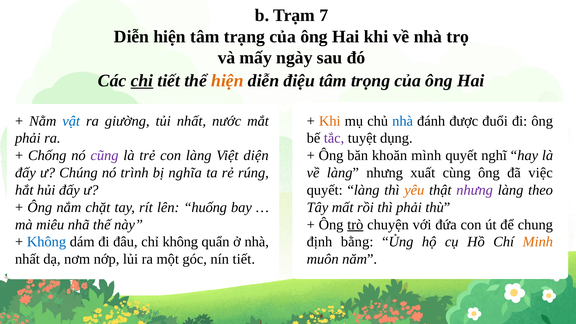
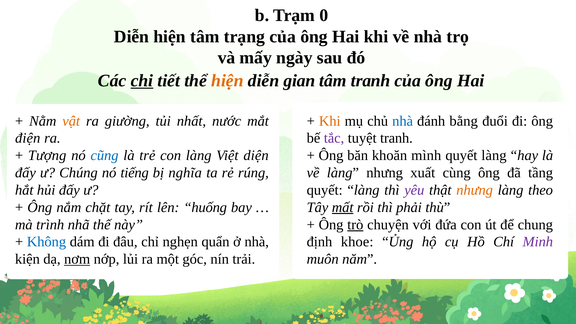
7: 7 -> 0
điệu: điệu -> gian
tâm trọng: trọng -> tranh
vật colour: blue -> orange
được: được -> bằng
phải at (28, 138): phải -> điện
tuyệt dụng: dụng -> tranh
Chống: Chống -> Tượng
cũng colour: purple -> blue
nghĩ at (494, 155): nghĩ -> làng
trình: trình -> tiếng
việc: việc -> tầng
yêu colour: orange -> purple
nhưng at (475, 190) colour: purple -> orange
mất underline: none -> present
miêu: miêu -> trình
chỉ không: không -> nghẹn
bằng: bằng -> khoe
Minh colour: orange -> purple
nhất at (27, 259): nhất -> kiện
nơm underline: none -> present
nín tiết: tiết -> trải
